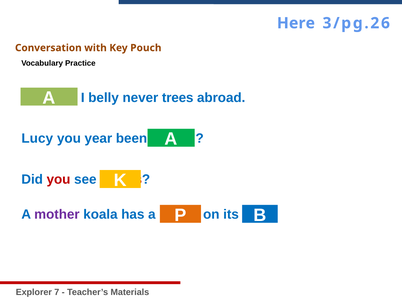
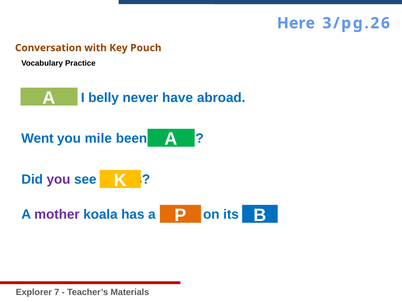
trees: trees -> have
Lucy: Lucy -> Went
year: year -> mile
you at (59, 179) colour: red -> purple
